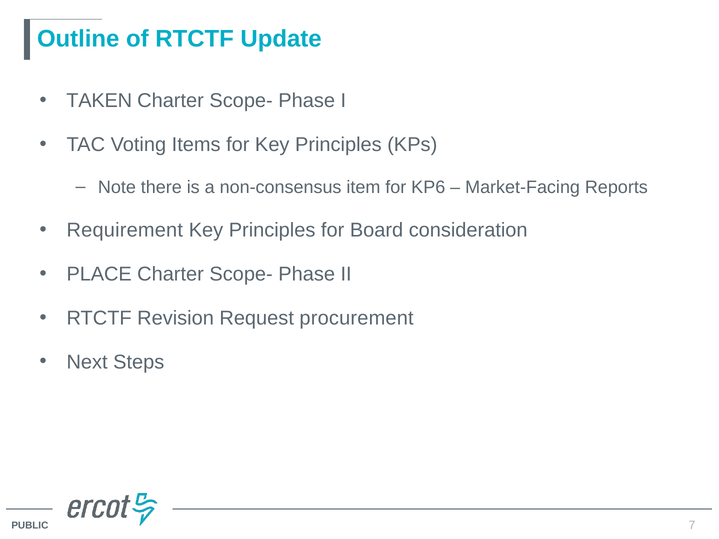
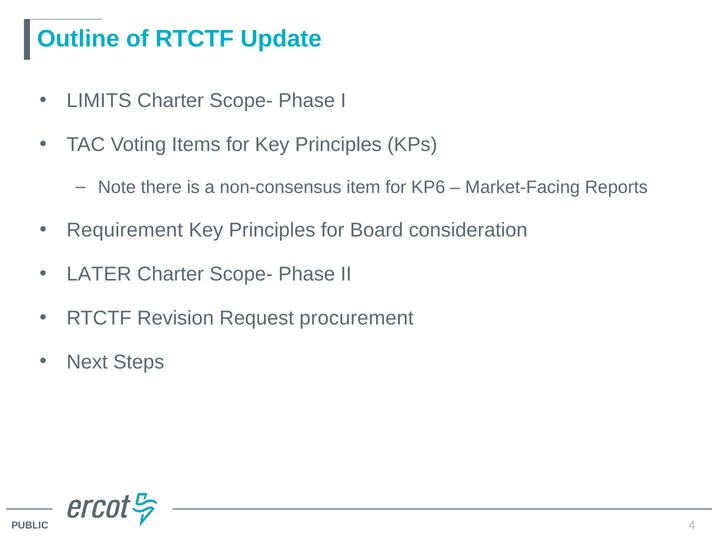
TAKEN: TAKEN -> LIMITS
PLACE: PLACE -> LATER
7: 7 -> 4
